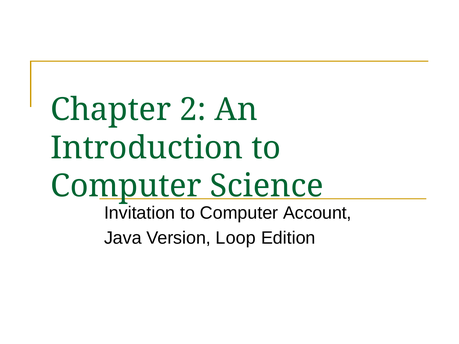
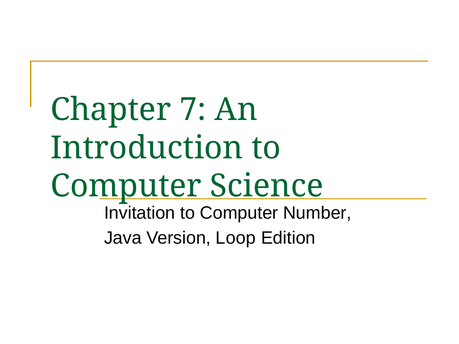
2: 2 -> 7
Account: Account -> Number
